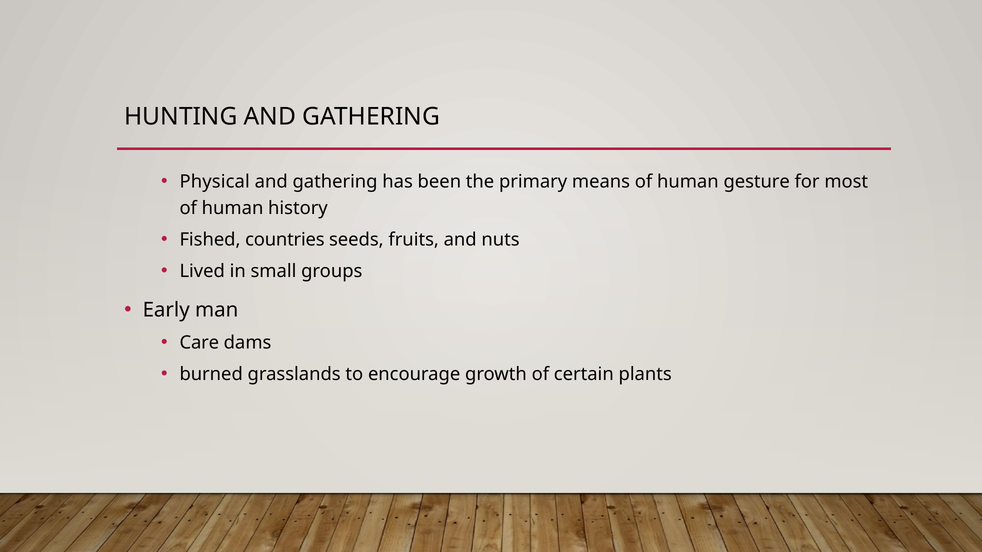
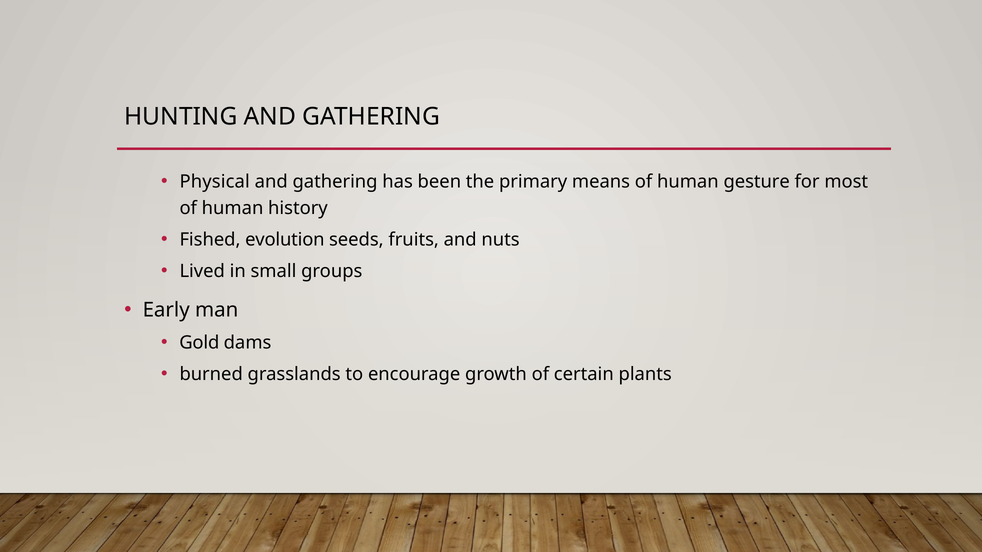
countries: countries -> evolution
Care: Care -> Gold
